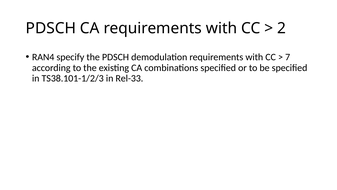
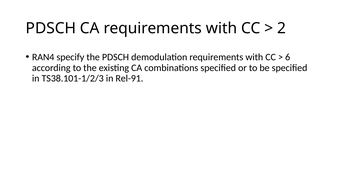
7: 7 -> 6
Rel-33: Rel-33 -> Rel-91
